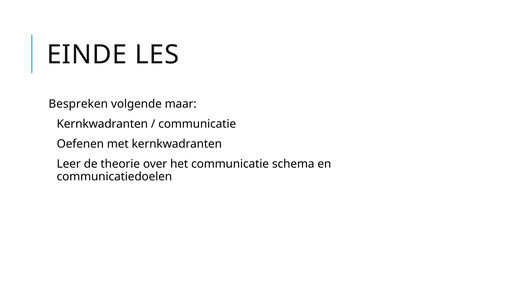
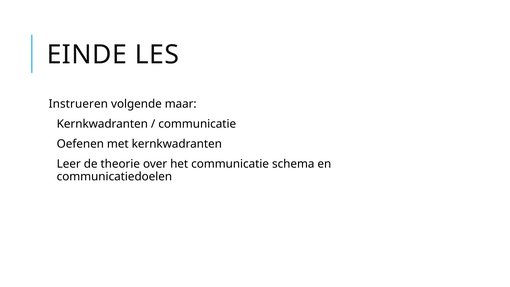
Bespreken: Bespreken -> Instrueren
